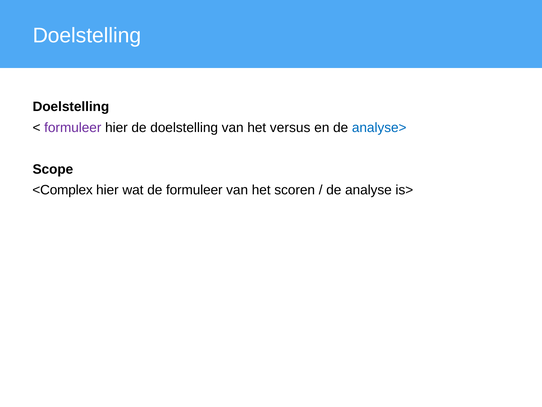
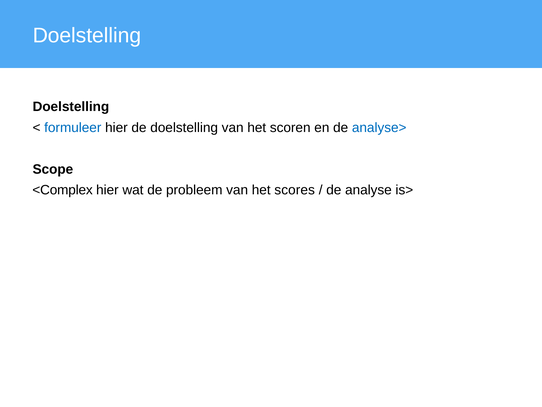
formuleer at (73, 127) colour: purple -> blue
versus: versus -> scoren
de formuleer: formuleer -> probleem
scoren: scoren -> scores
